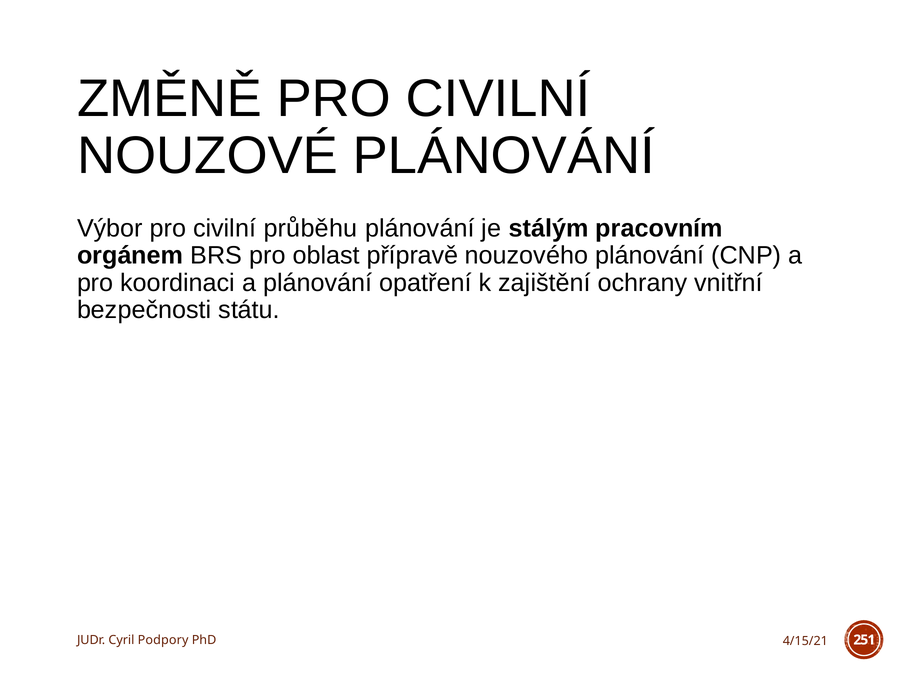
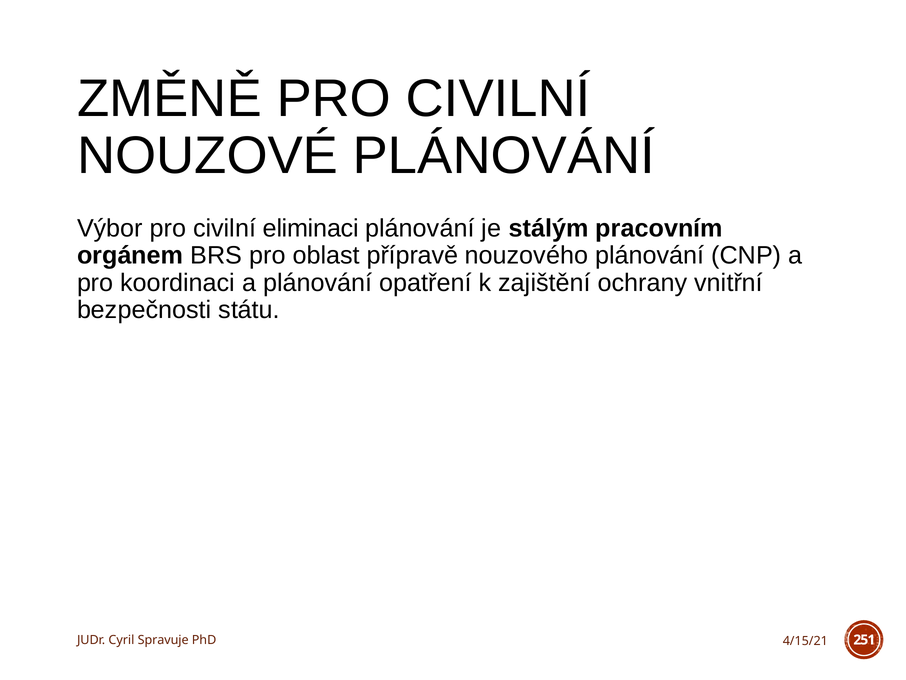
průběhu: průběhu -> eliminaci
Podpory: Podpory -> Spravuje
